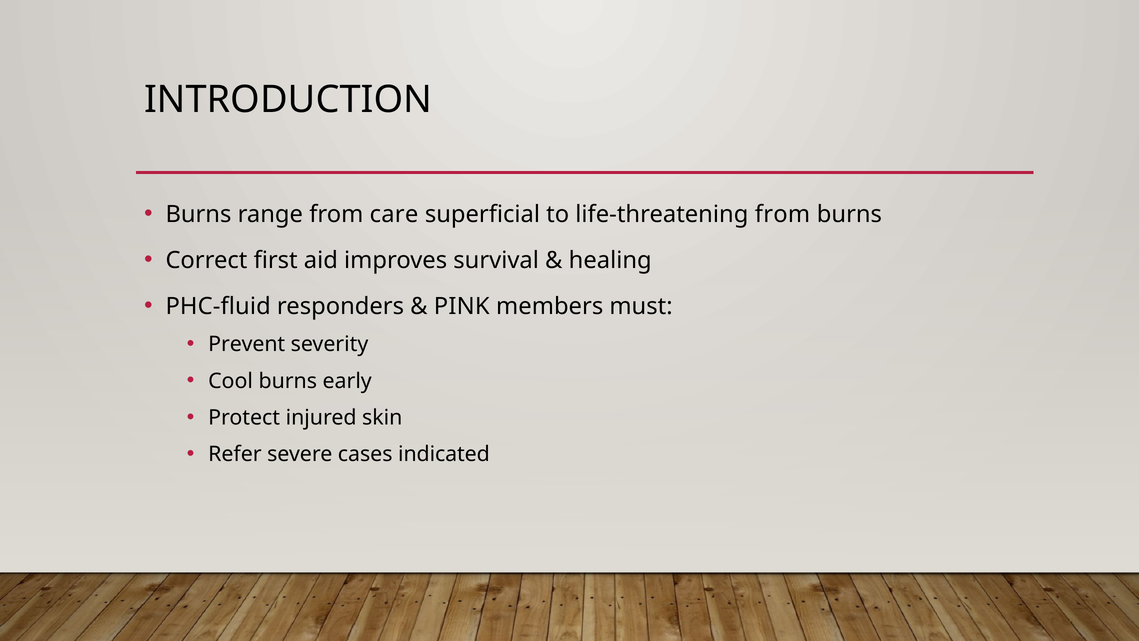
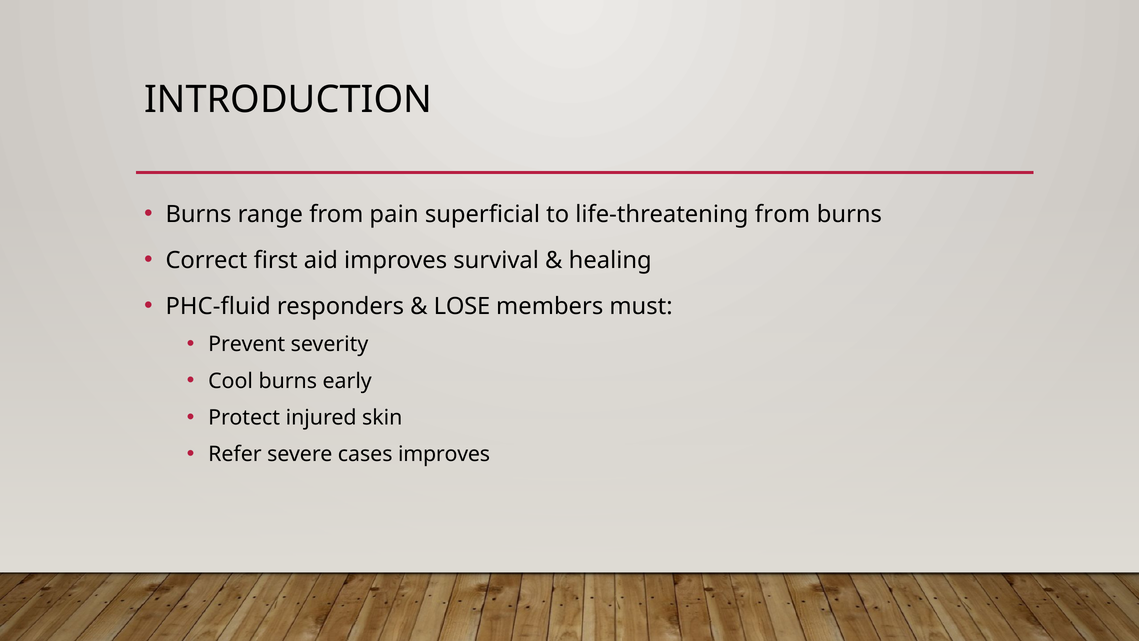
care: care -> pain
PINK: PINK -> LOSE
cases indicated: indicated -> improves
